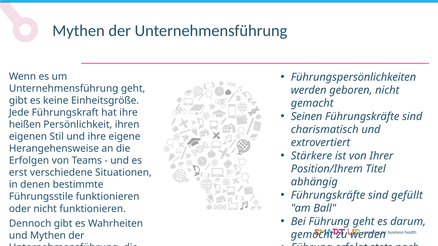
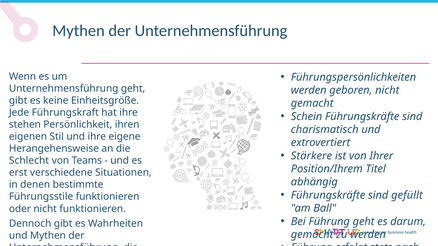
Seinen: Seinen -> Schein
heißen: heißen -> stehen
Erfolgen: Erfolgen -> Schlecht
